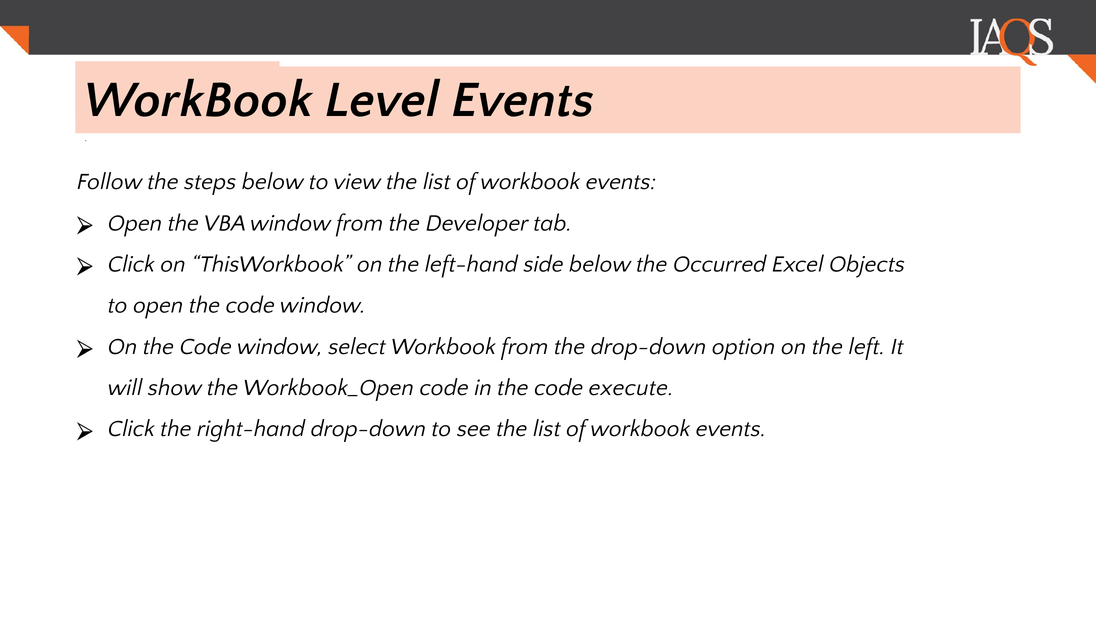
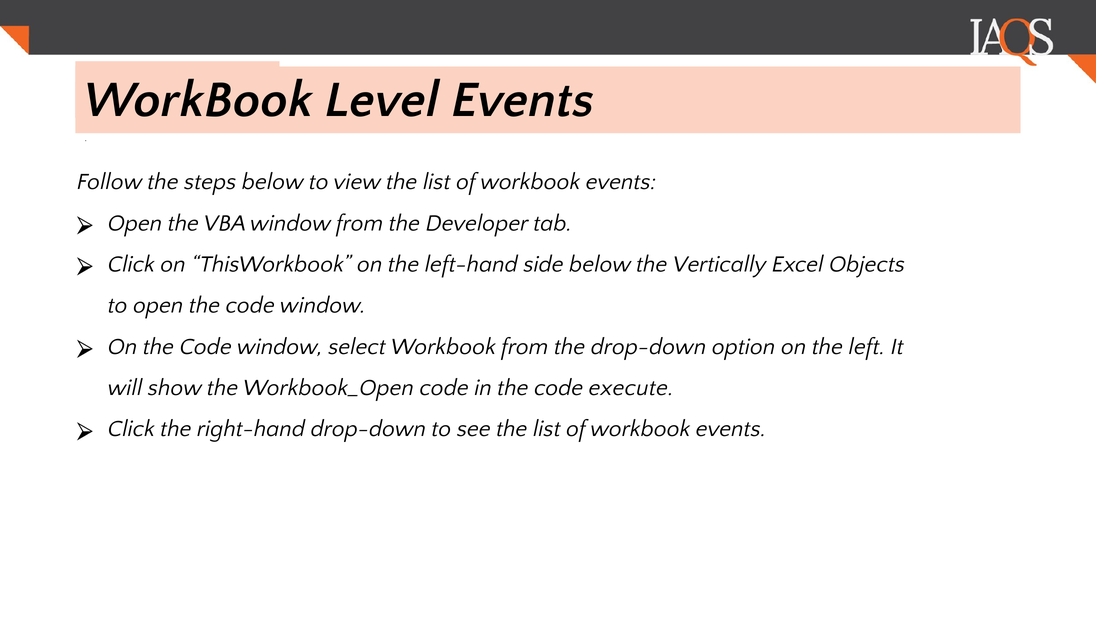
Occurred: Occurred -> Vertically
